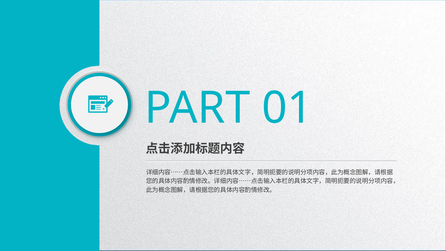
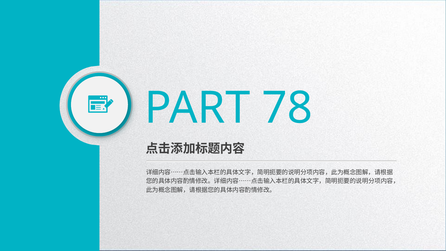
01: 01 -> 78
